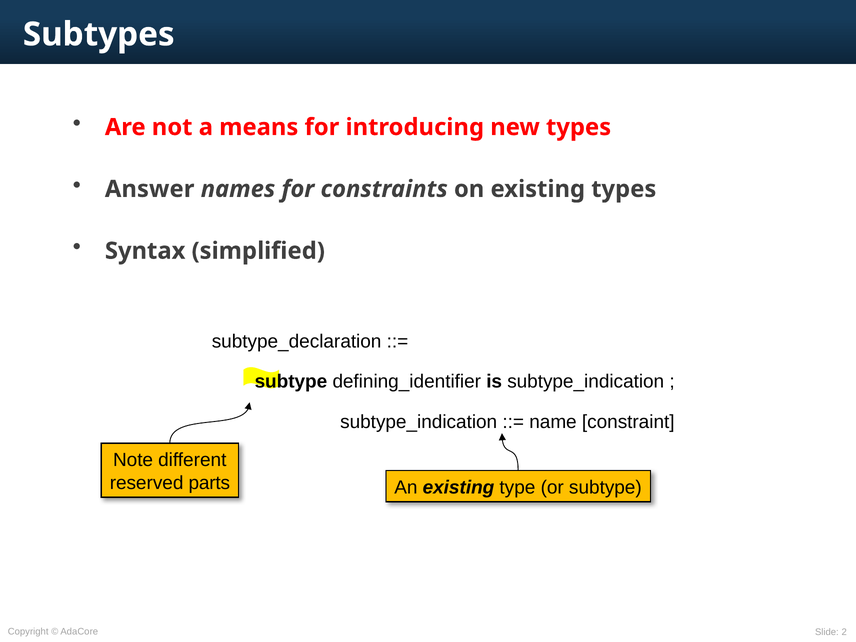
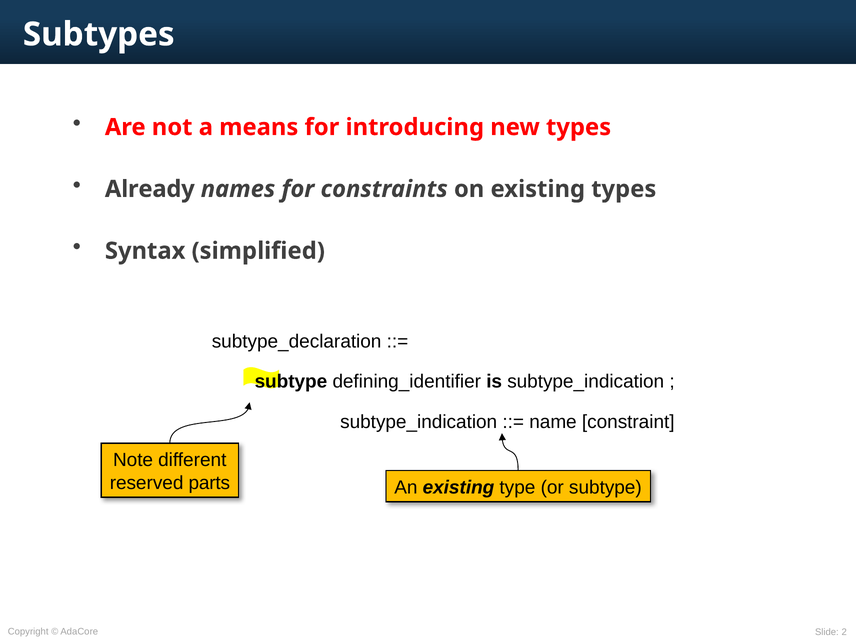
Answer: Answer -> Already
